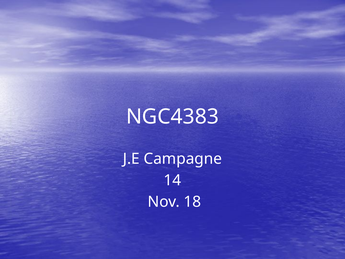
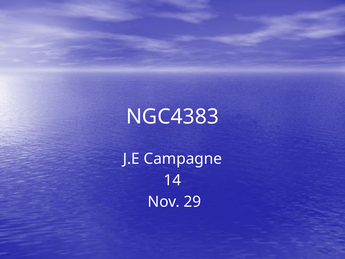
18: 18 -> 29
